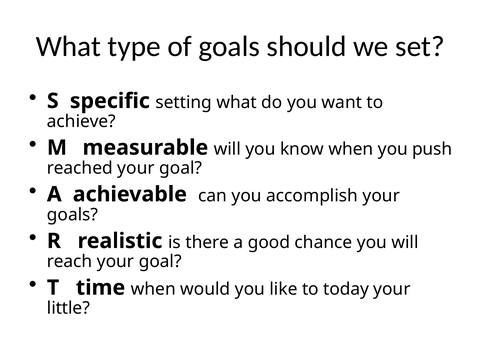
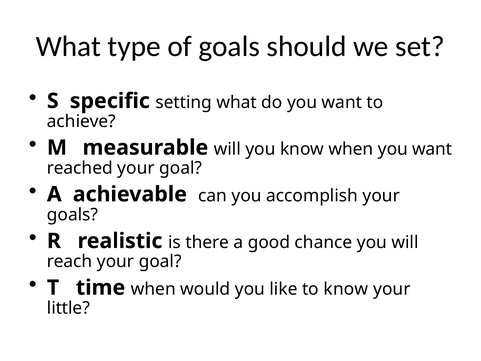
when you push: push -> want
to today: today -> know
